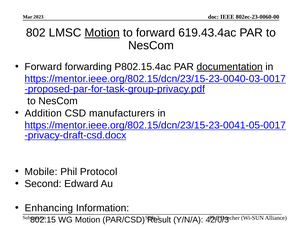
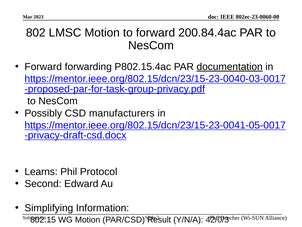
Motion at (102, 33) underline: present -> none
619.43.4ac: 619.43.4ac -> 200.84.4ac
Addition: Addition -> Possibly
Mobile: Mobile -> Learns
Enhancing: Enhancing -> Simplifying
